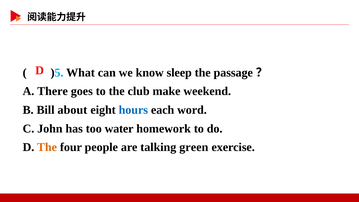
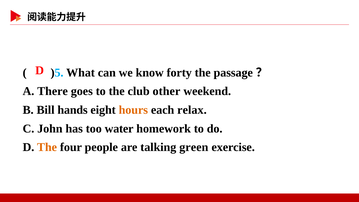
sleep: sleep -> forty
make: make -> other
about: about -> hands
hours colour: blue -> orange
word: word -> relax
